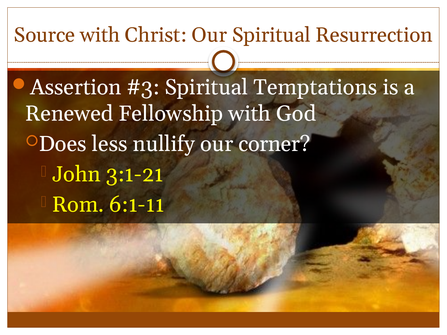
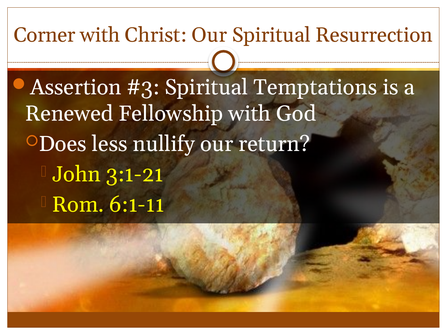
Source: Source -> Corner
corner: corner -> return
